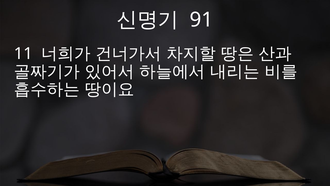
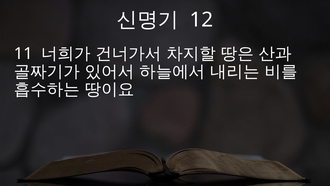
91: 91 -> 12
